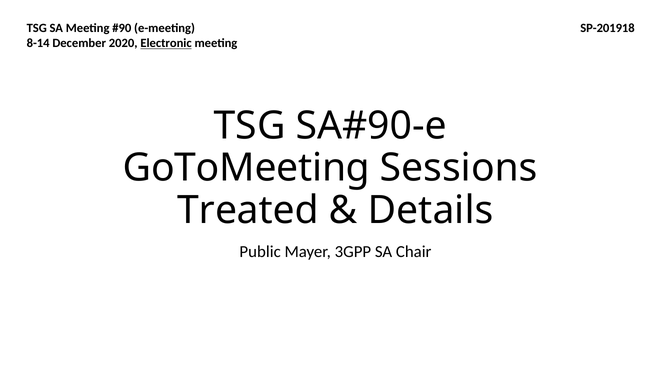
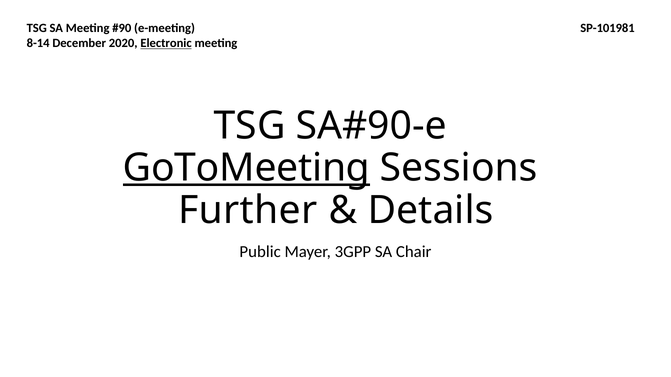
SP-201918: SP-201918 -> SP-101981
GoToMeeting underline: none -> present
Treated: Treated -> Further
